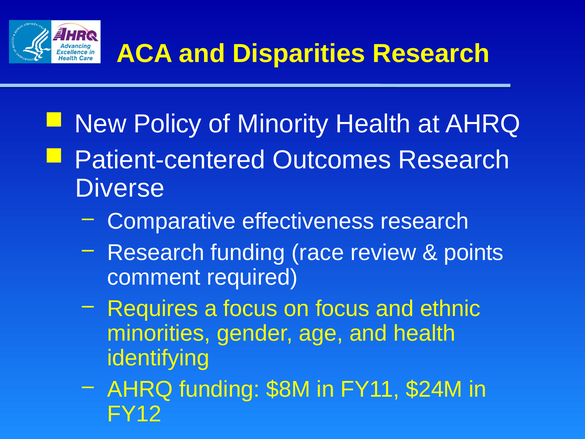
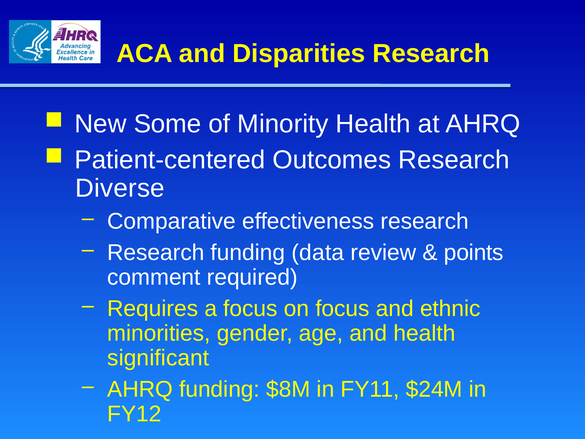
Policy: Policy -> Some
race: race -> data
identifying: identifying -> significant
